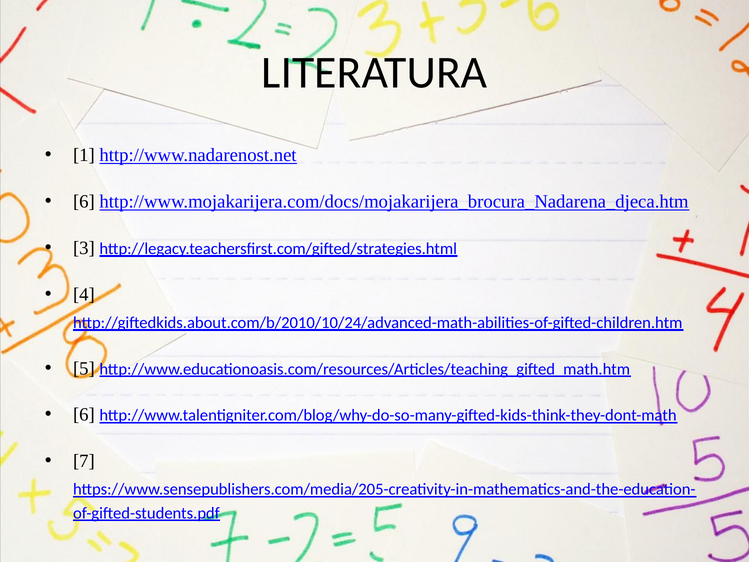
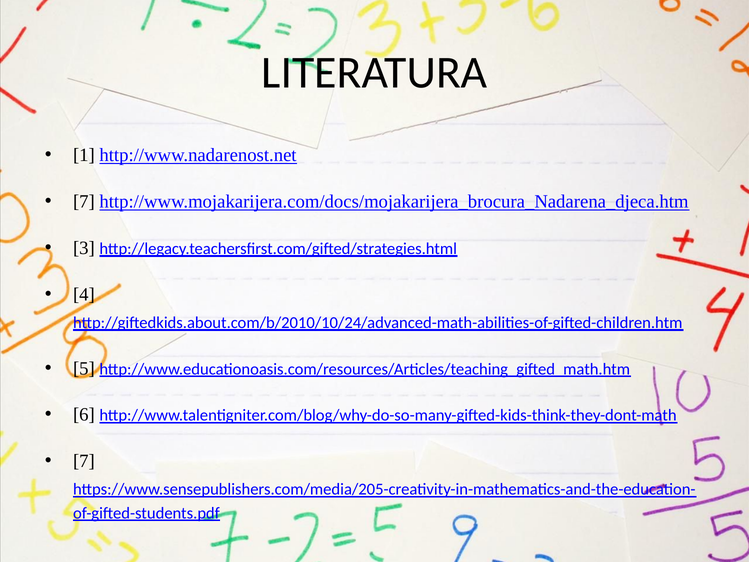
6 at (84, 202): 6 -> 7
